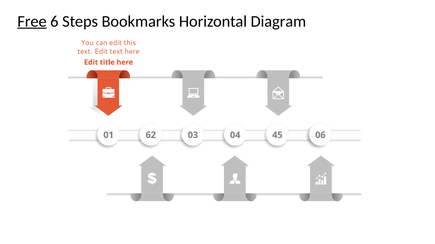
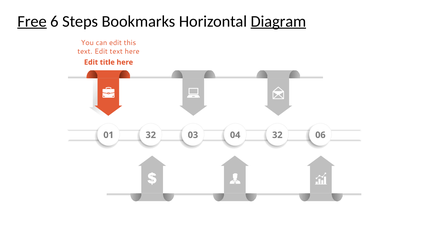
Diagram underline: none -> present
01 62: 62 -> 32
04 45: 45 -> 32
